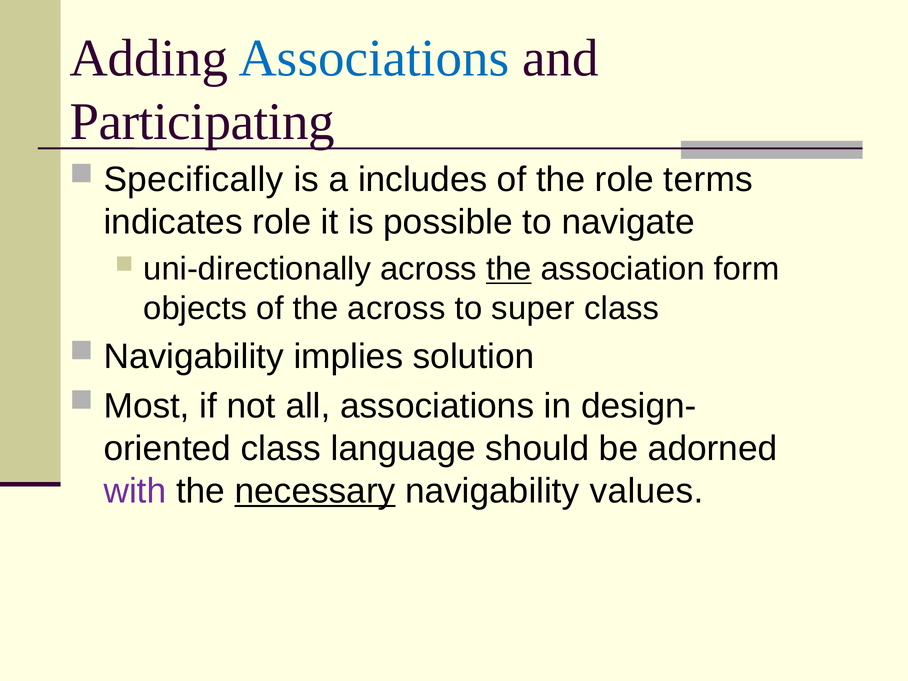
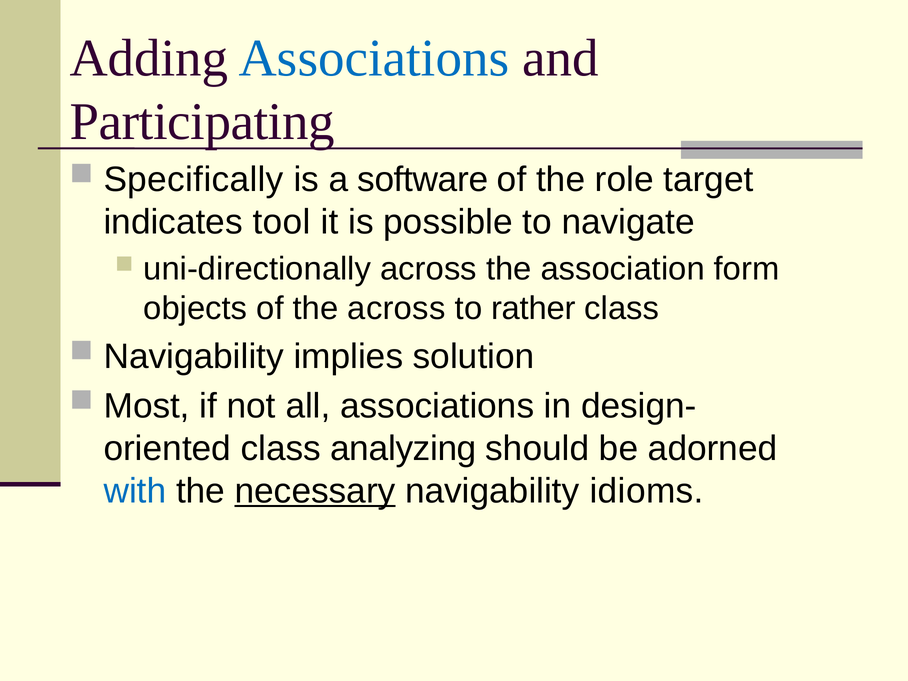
includes: includes -> software
terms: terms -> target
indicates role: role -> tool
the at (509, 269) underline: present -> none
super: super -> rather
language: language -> analyzing
with colour: purple -> blue
values: values -> idioms
